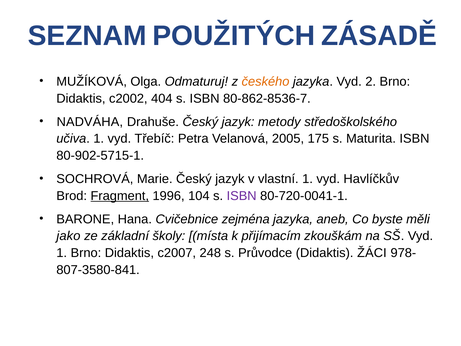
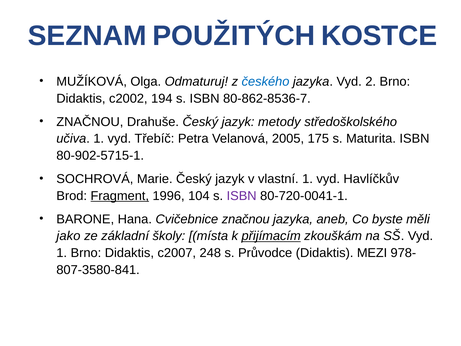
ZÁSADĚ: ZÁSADĚ -> KOSTCE
českého colour: orange -> blue
404: 404 -> 194
NADVÁHA at (90, 122): NADVÁHA -> ZNAČNOU
Cvičebnice zejména: zejména -> značnou
přijímacím underline: none -> present
ŽÁCI: ŽÁCI -> MEZI
